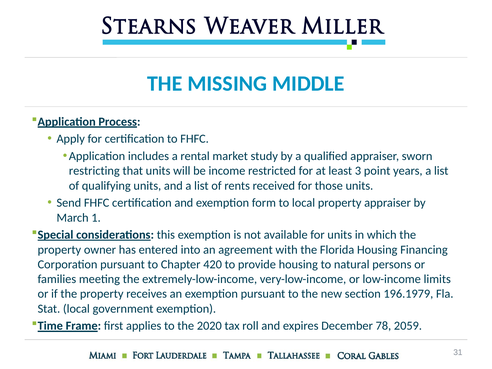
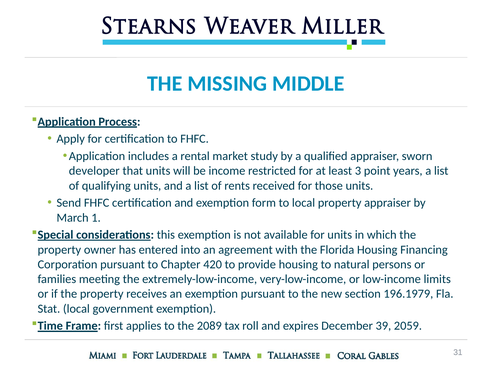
restricting: restricting -> developer
2020: 2020 -> 2089
78: 78 -> 39
